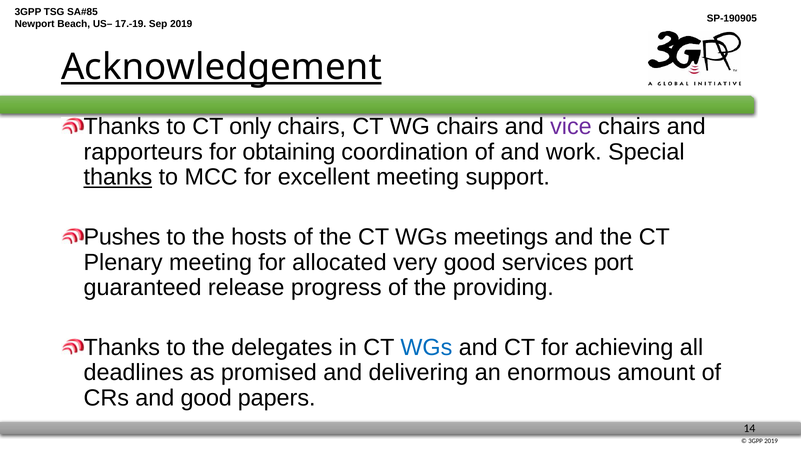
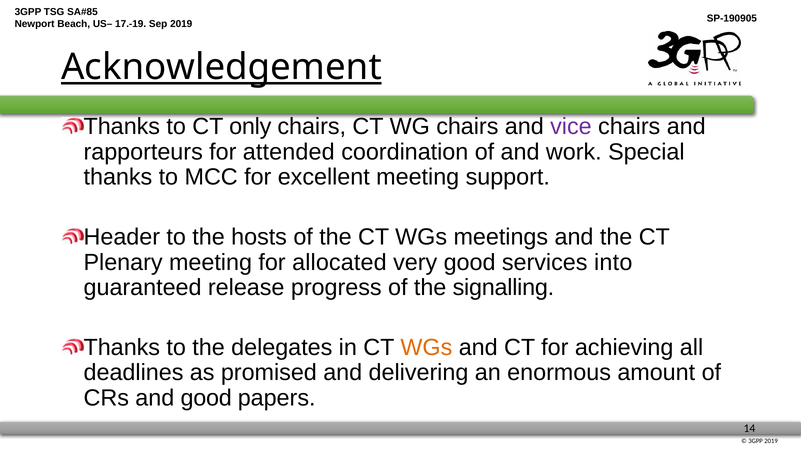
obtaining: obtaining -> attended
thanks at (118, 177) underline: present -> none
Pushes: Pushes -> Header
port: port -> into
providing: providing -> signalling
WGs at (426, 347) colour: blue -> orange
